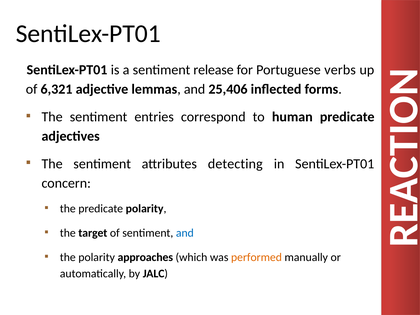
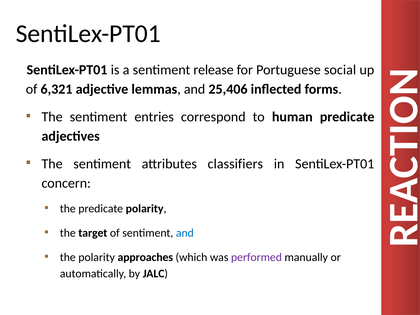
verbs: verbs -> social
detecting: detecting -> classifiers
performed colour: orange -> purple
